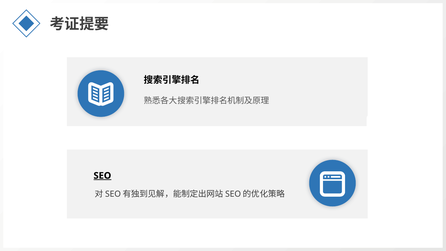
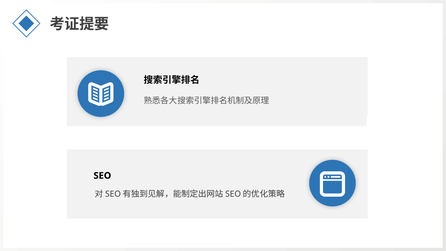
SEO underline: present -> none
